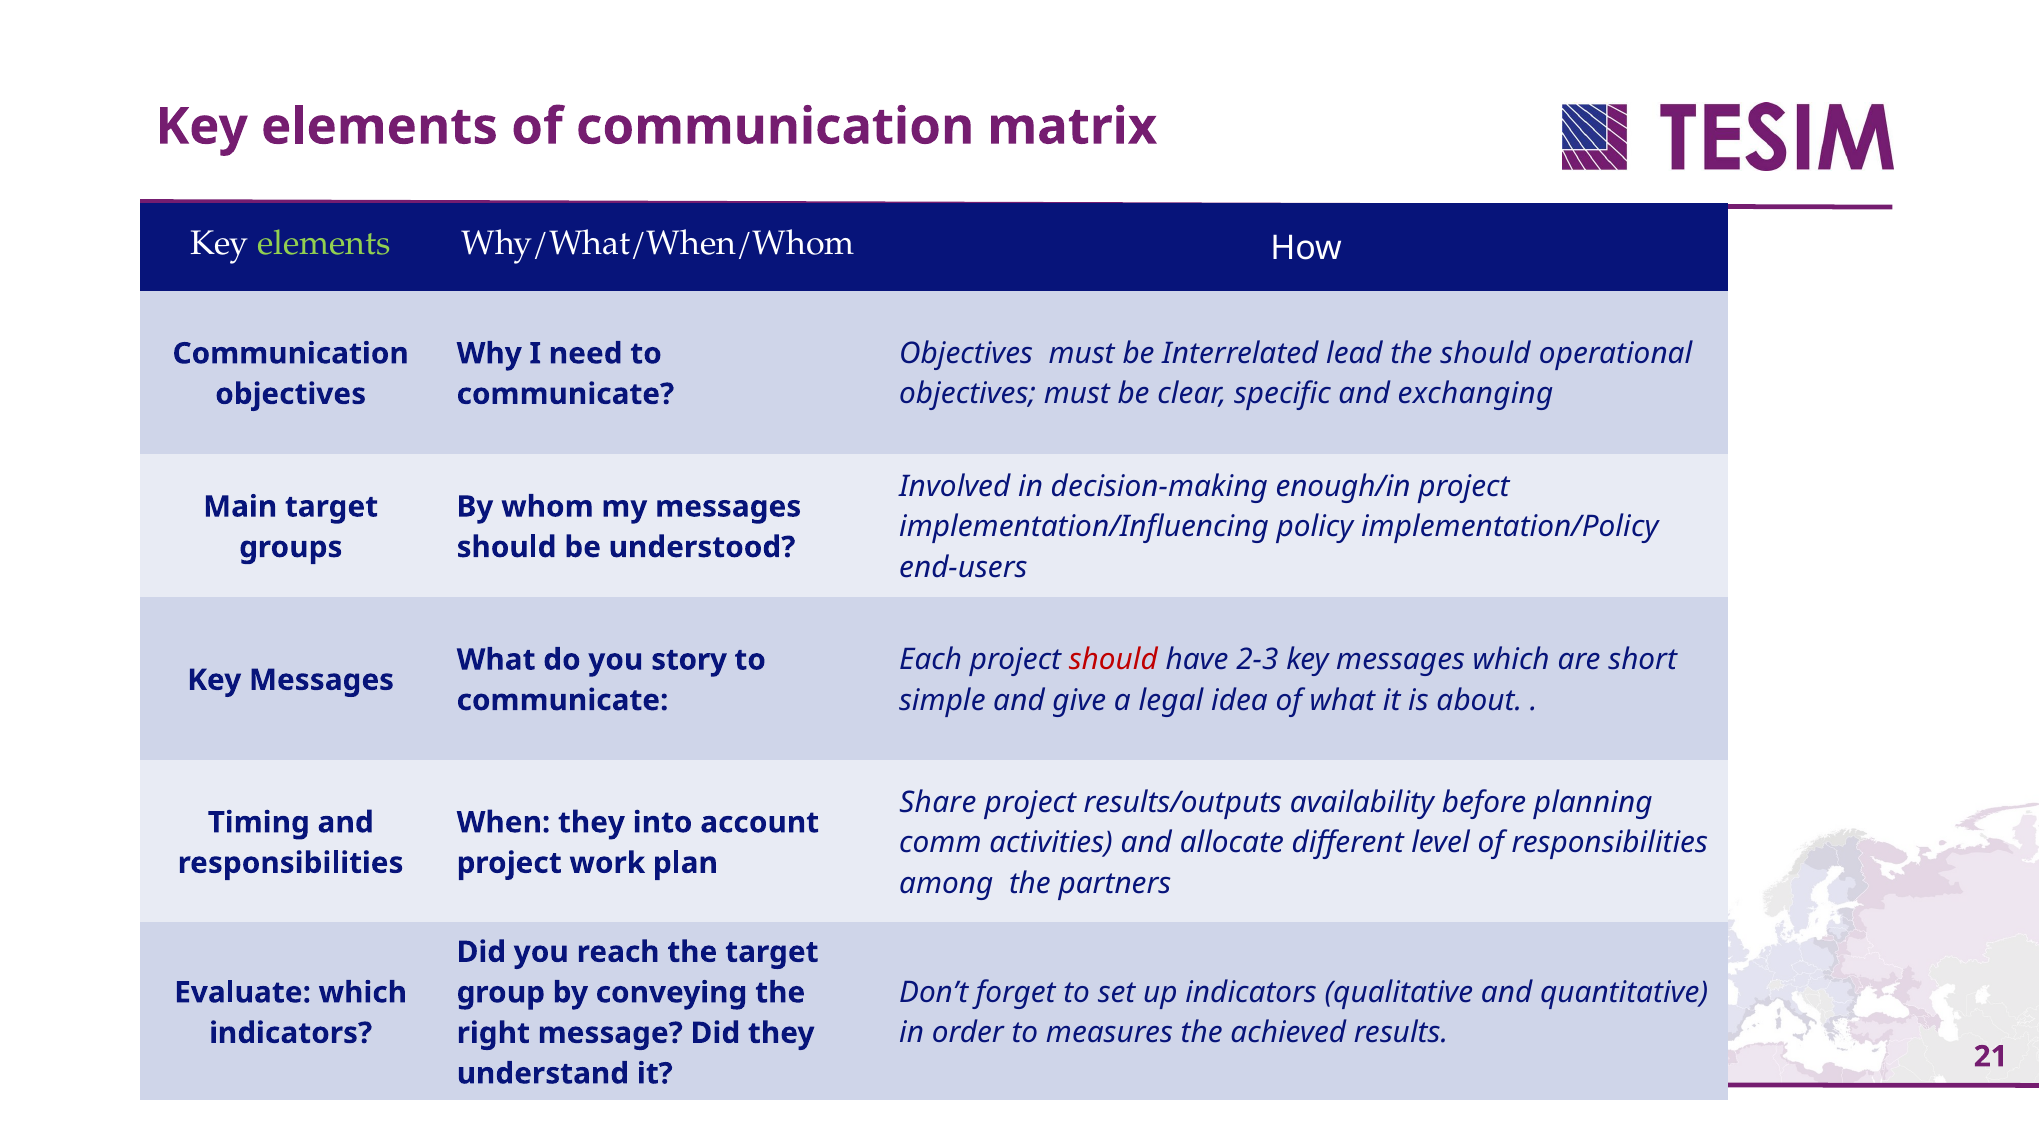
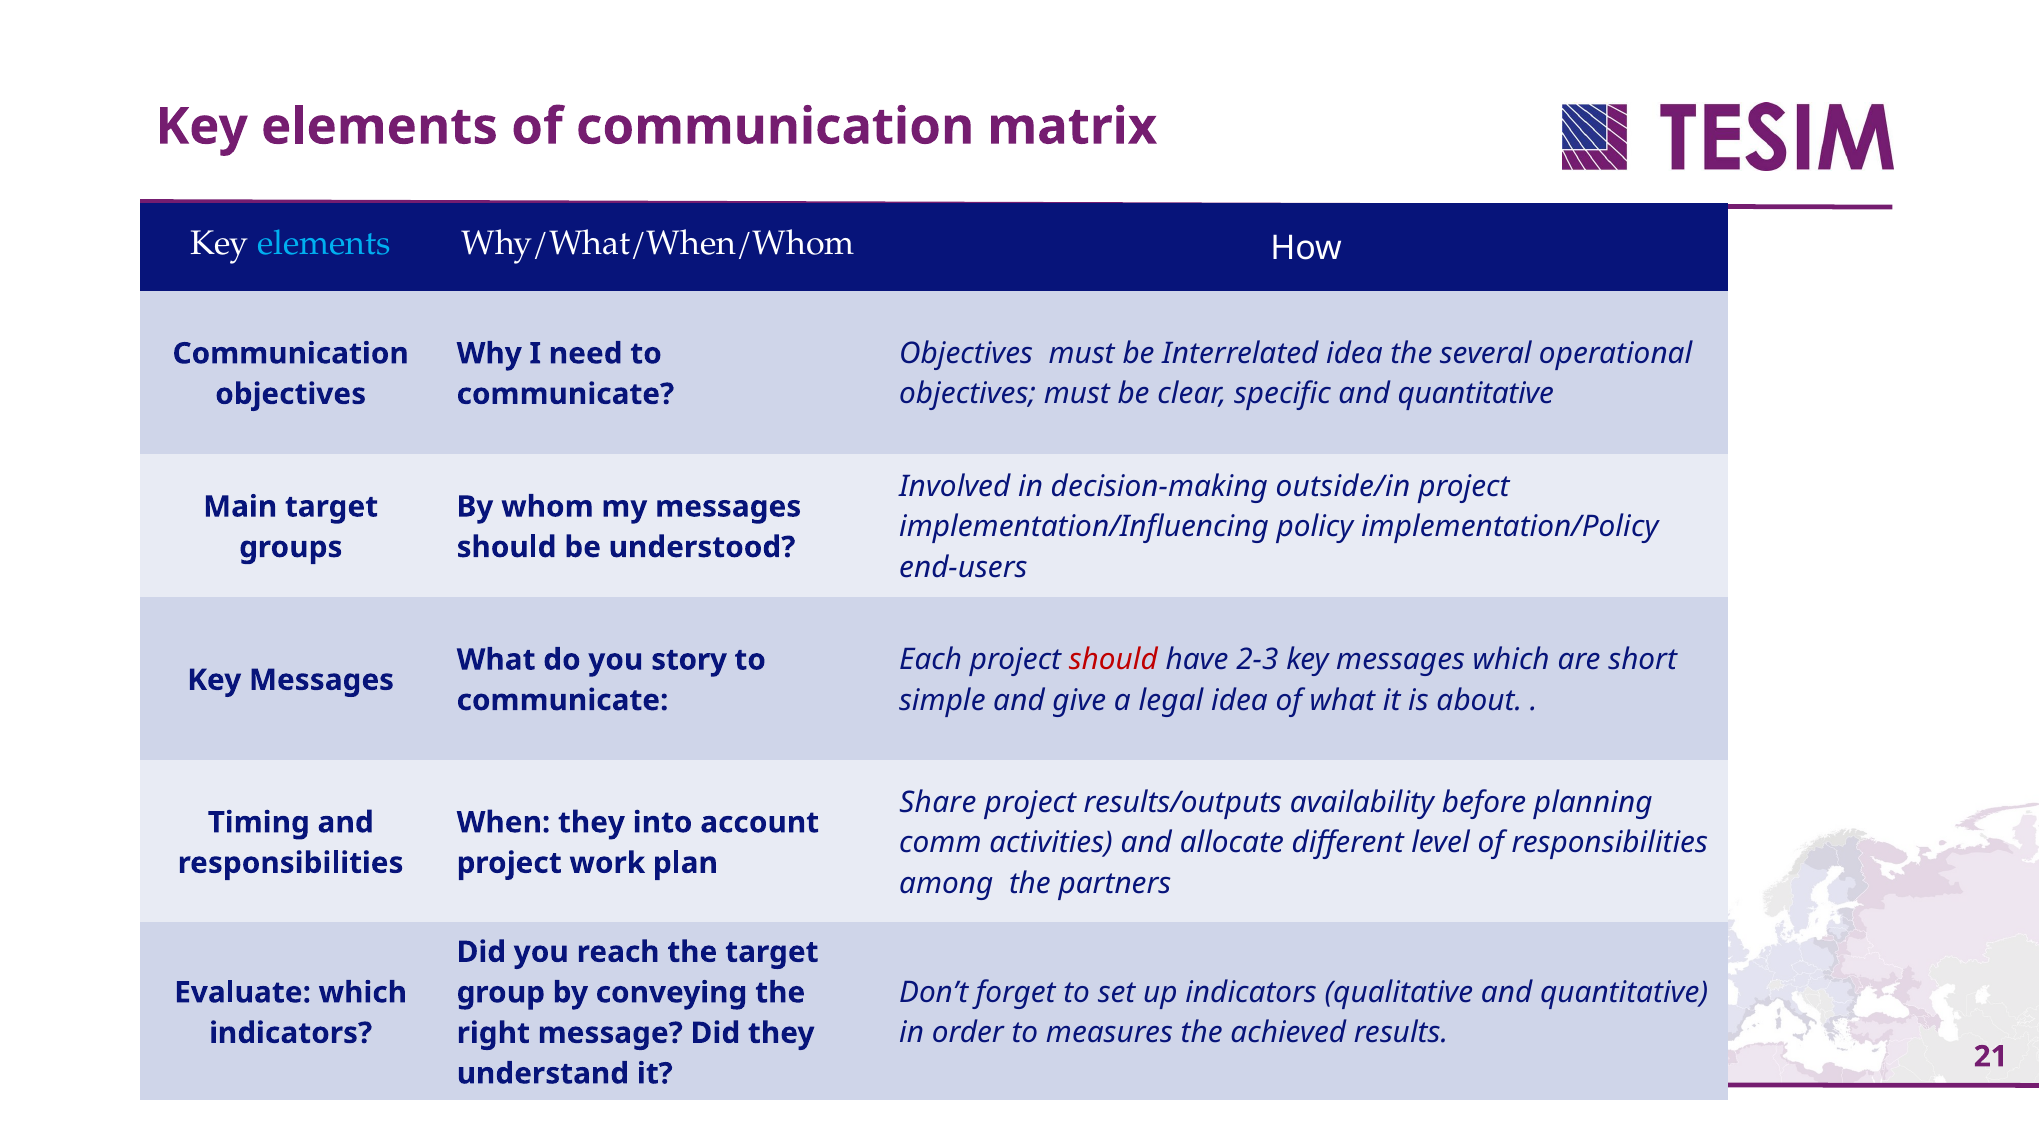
elements at (324, 243) colour: light green -> light blue
Interrelated lead: lead -> idea
the should: should -> several
specific and exchanging: exchanging -> quantitative
enough/in: enough/in -> outside/in
